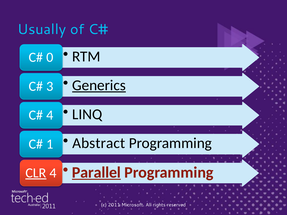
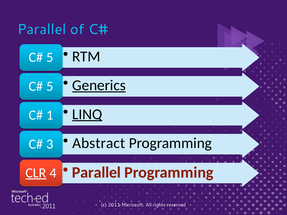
Usually at (42, 29): Usually -> Parallel
0 at (50, 57): 0 -> 5
3 at (50, 86): 3 -> 5
LINQ underline: none -> present
4 at (50, 115): 4 -> 1
1: 1 -> 3
Parallel at (96, 173) underline: present -> none
